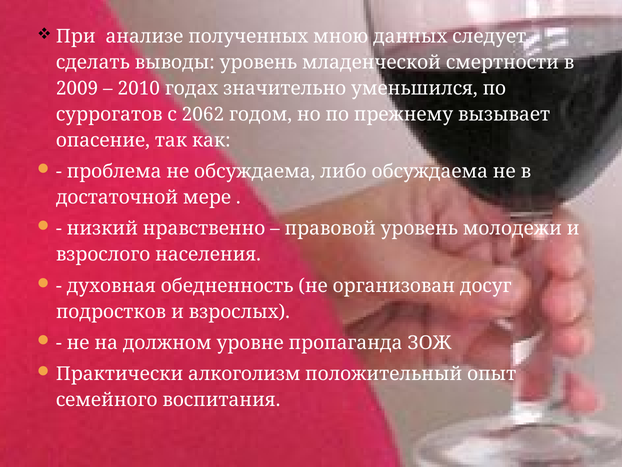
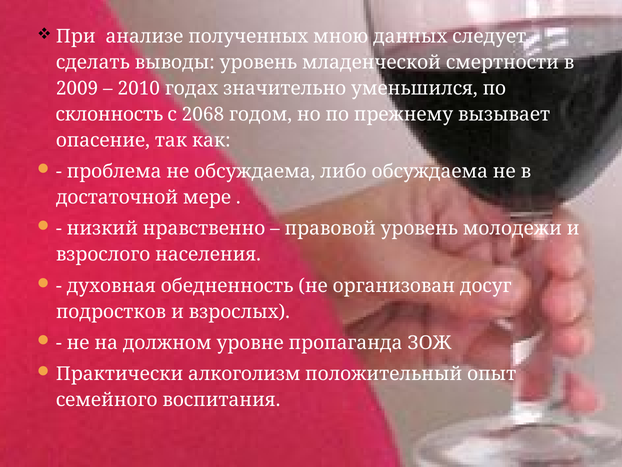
суррогатов: суррогатов -> склонность
2062: 2062 -> 2068
